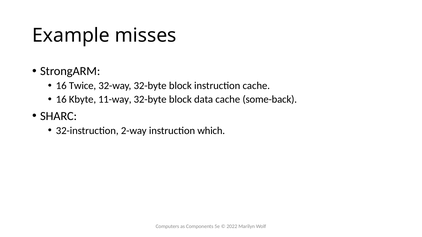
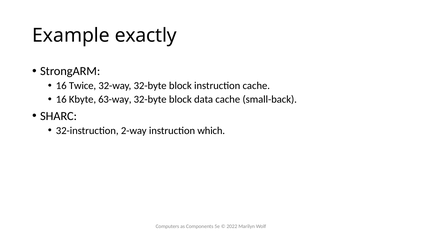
misses: misses -> exactly
11-way: 11-way -> 63-way
some-back: some-back -> small-back
